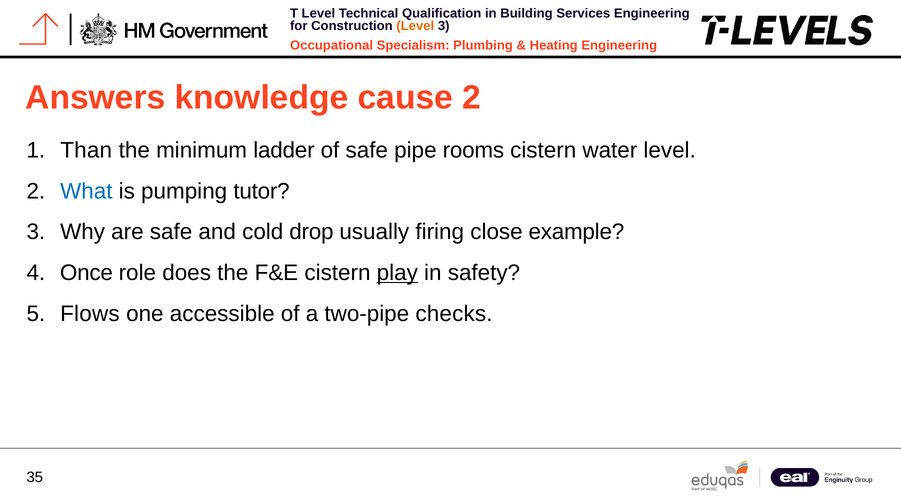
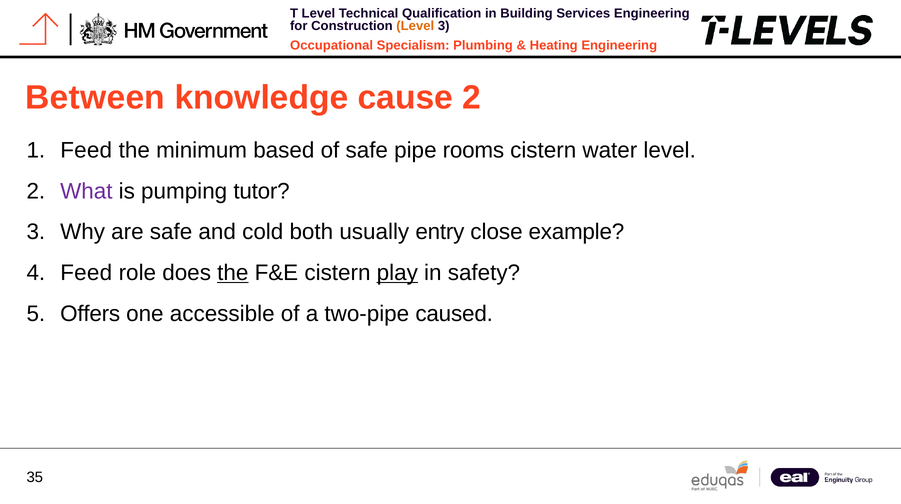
Answers: Answers -> Between
Than at (86, 150): Than -> Feed
ladder: ladder -> based
What colour: blue -> purple
drop: drop -> both
firing: firing -> entry
Once at (86, 273): Once -> Feed
the at (233, 273) underline: none -> present
Flows: Flows -> Offers
checks: checks -> caused
